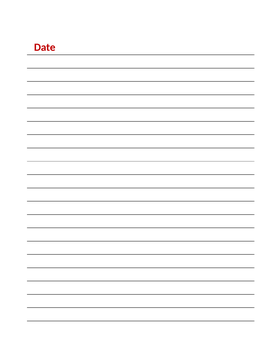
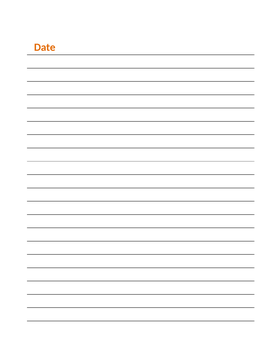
Date colour: red -> orange
